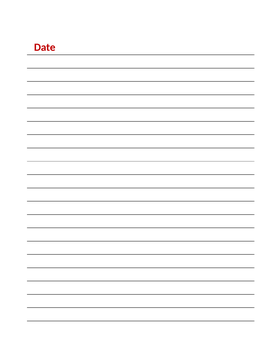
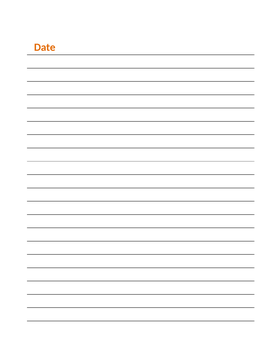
Date colour: red -> orange
